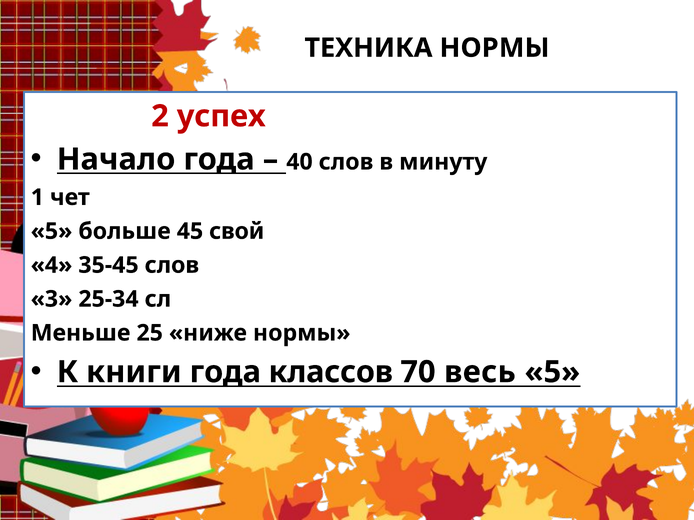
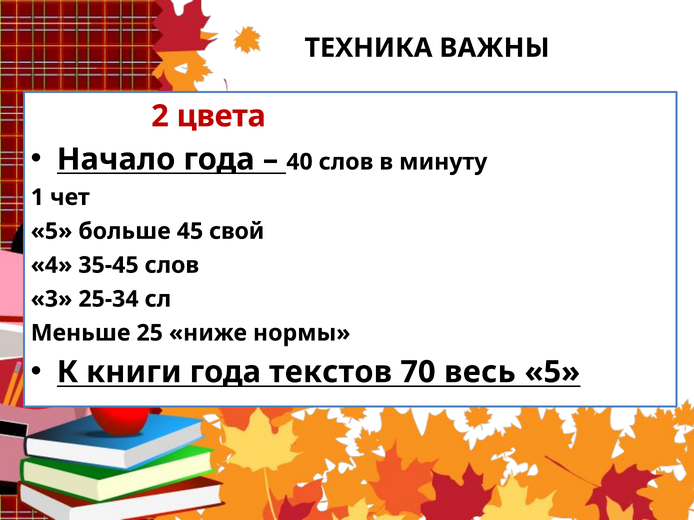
ТЕХНИКА НОРМЫ: НОРМЫ -> ВАЖНЫ
успех: успех -> цвета
классов: классов -> текстов
